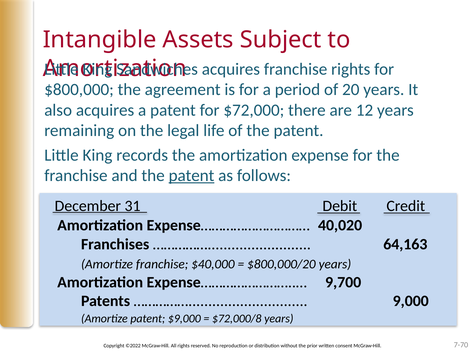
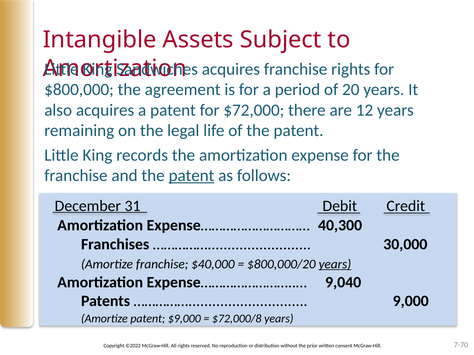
40,020: 40,020 -> 40,300
64,163: 64,163 -> 30,000
years at (335, 264) underline: none -> present
9,700: 9,700 -> 9,040
